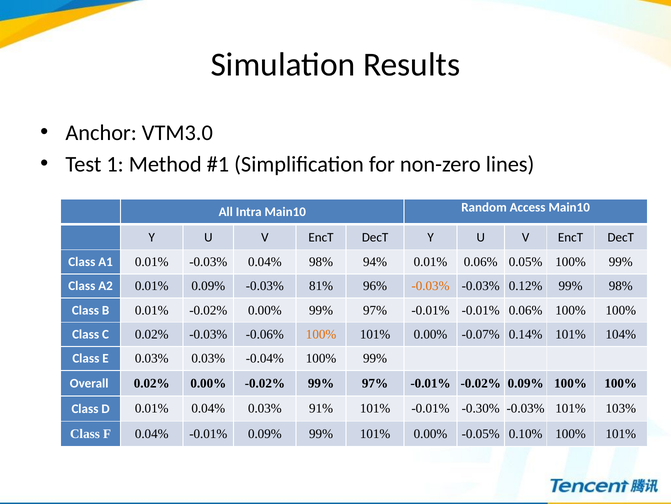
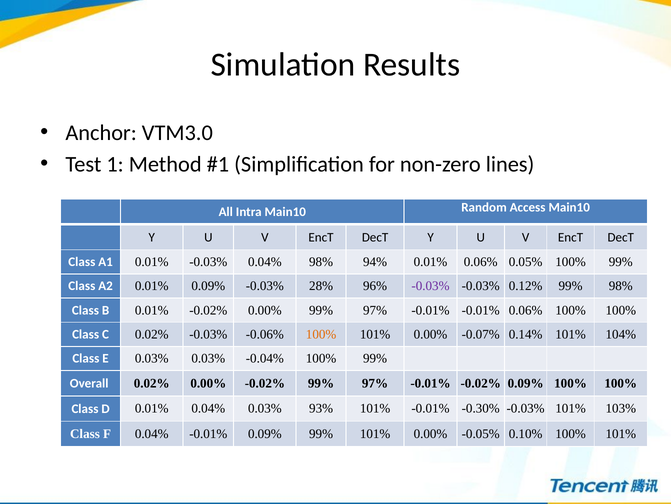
81%: 81% -> 28%
-0.03% at (430, 286) colour: orange -> purple
91%: 91% -> 93%
